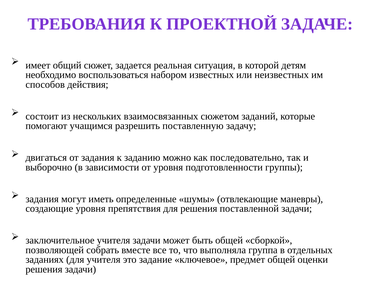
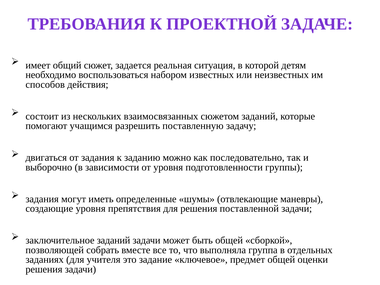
заключительное учителя: учителя -> заданий
